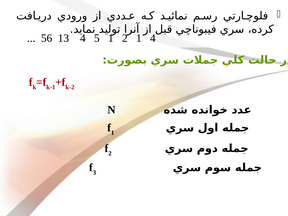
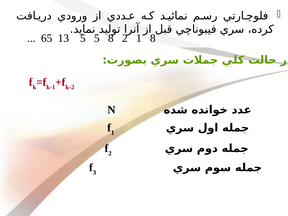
56: 56 -> 65
13 4: 4 -> 5
5 1: 1 -> 8
1 4: 4 -> 8
